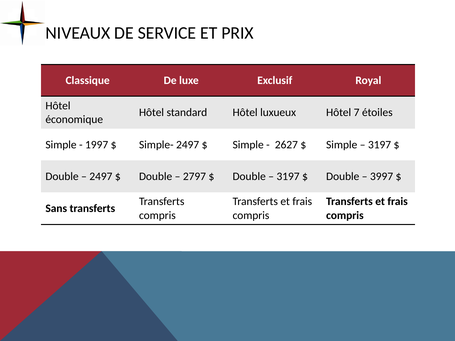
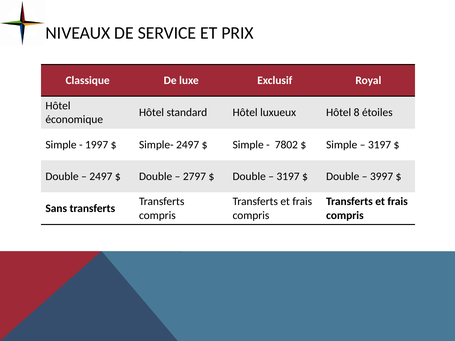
7: 7 -> 8
2627: 2627 -> 7802
